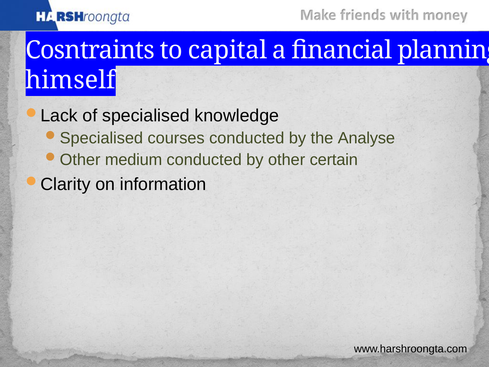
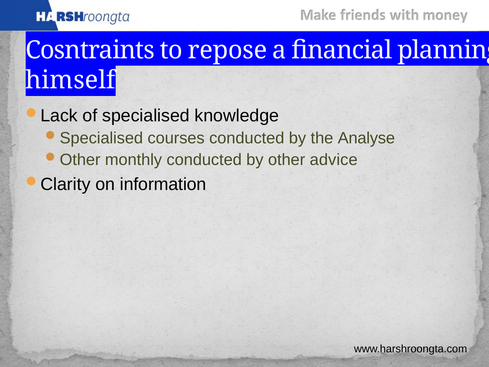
capital: capital -> repose
medium: medium -> monthly
certain: certain -> advice
